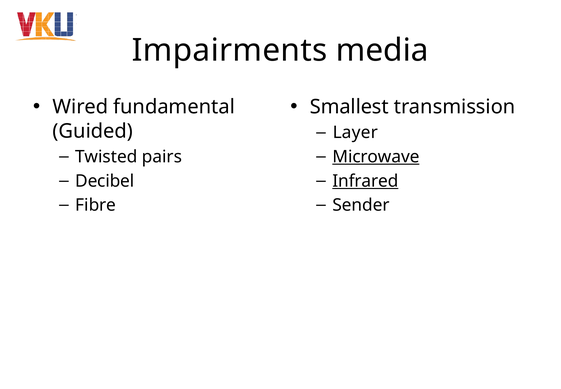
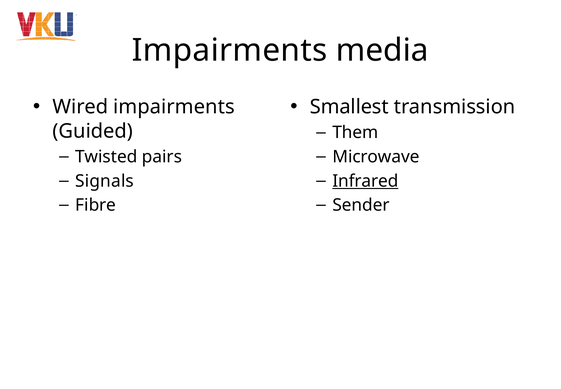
Wired fundamental: fundamental -> impairments
Layer: Layer -> Them
Microwave underline: present -> none
Decibel: Decibel -> Signals
